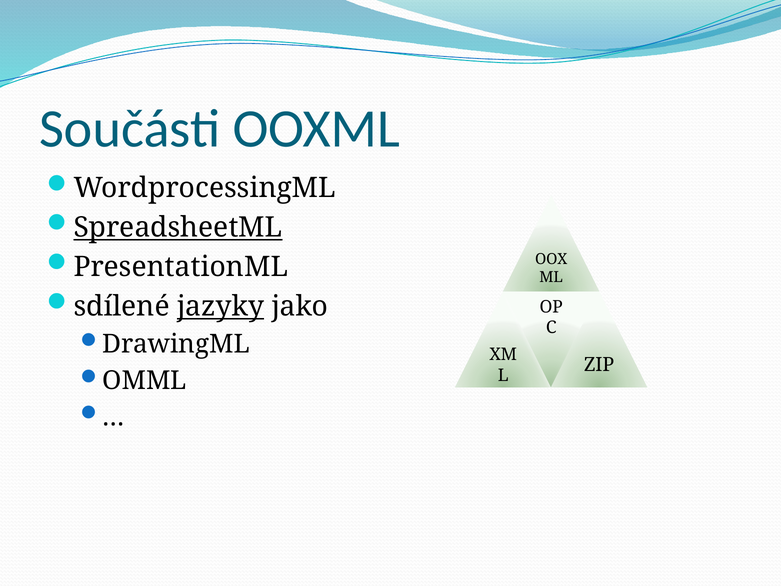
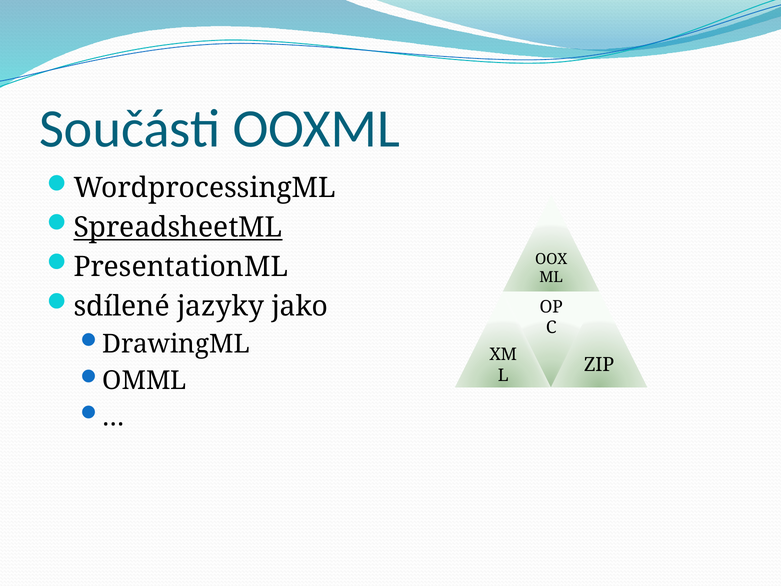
jazyky underline: present -> none
